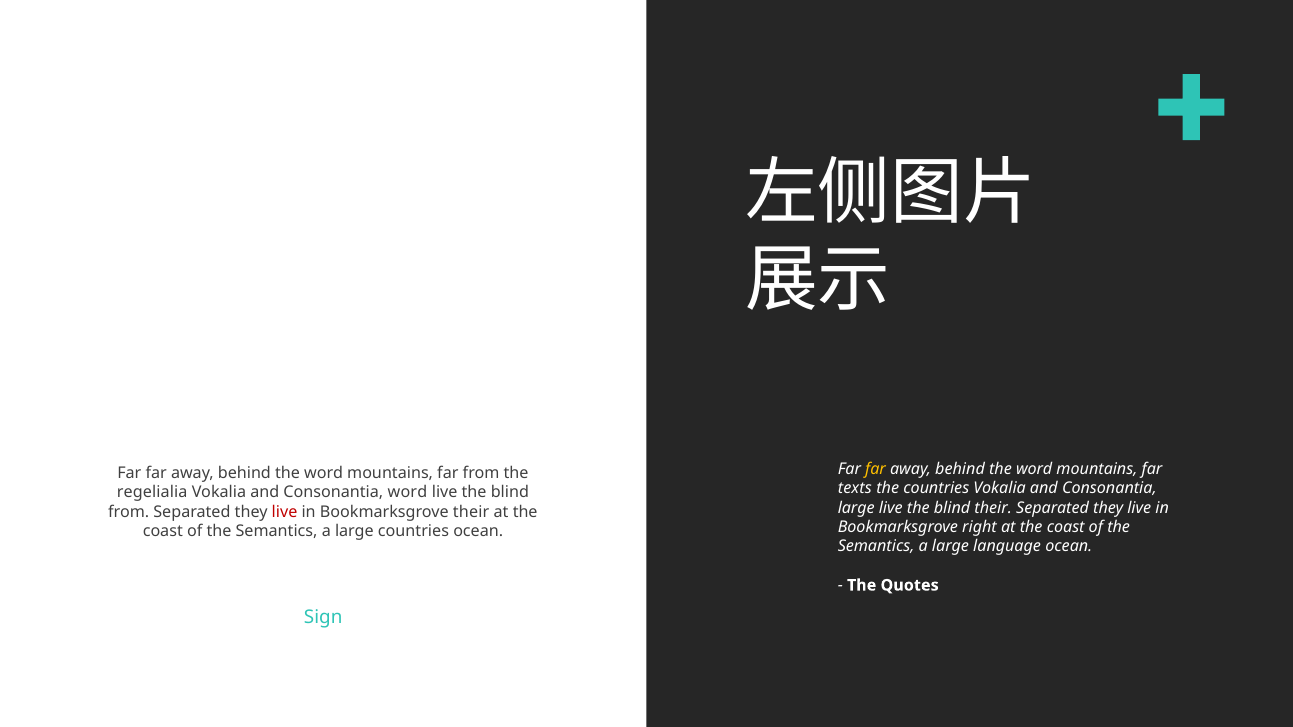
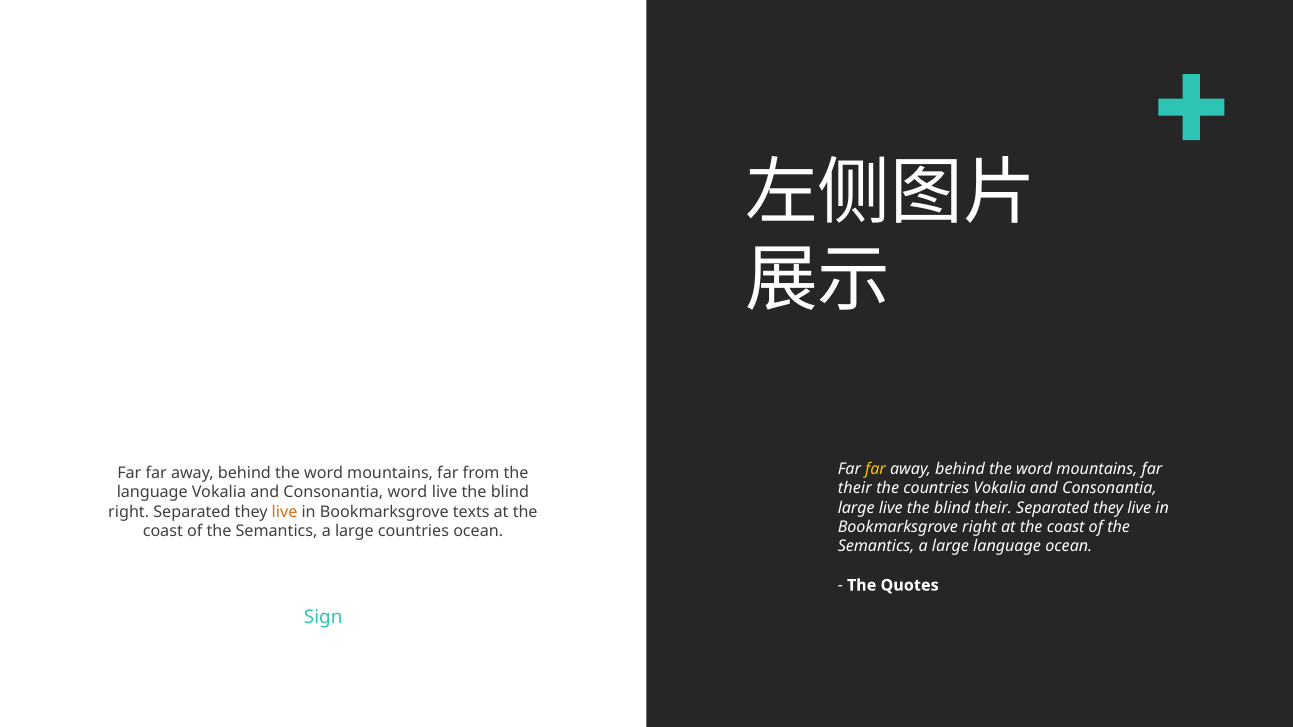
texts at (855, 489): texts -> their
regelialia at (152, 493): regelialia -> language
from at (129, 512): from -> right
live at (285, 512) colour: red -> orange
Bookmarksgrove their: their -> texts
